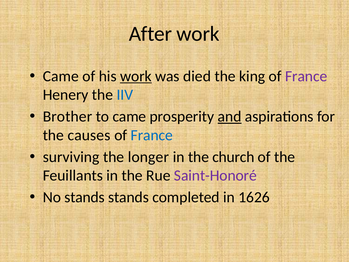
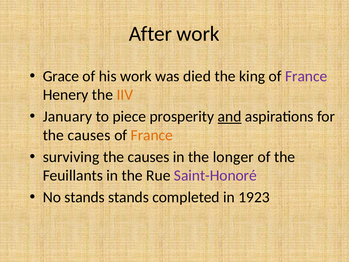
Came at (61, 76): Came -> Grace
work at (136, 76) underline: present -> none
IIV colour: blue -> orange
Brother: Brother -> January
to came: came -> piece
France at (152, 135) colour: blue -> orange
longer at (148, 157): longer -> causes
church: church -> longer
1626: 1626 -> 1923
